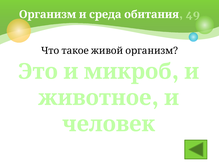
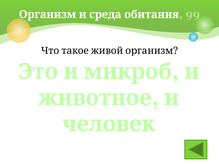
49: 49 -> 99
